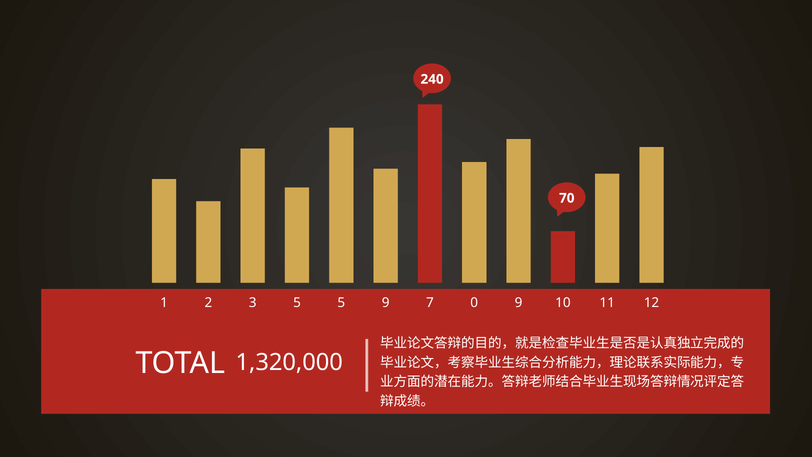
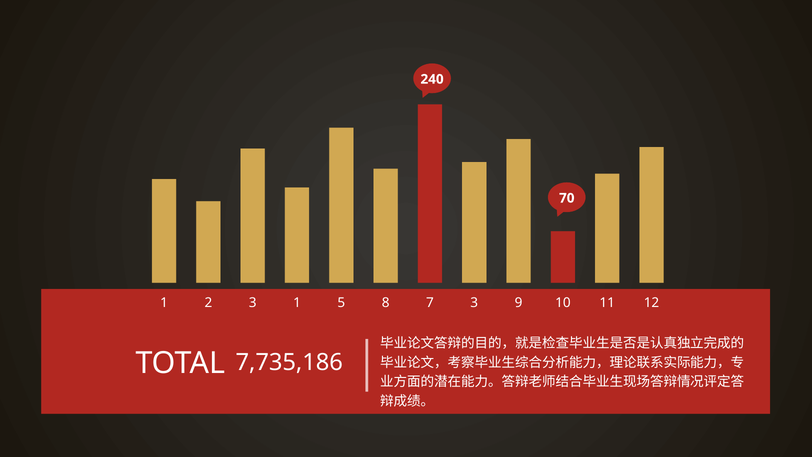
3 5: 5 -> 1
5 9: 9 -> 8
7 0: 0 -> 3
1,320,000: 1,320,000 -> 7,735,186
